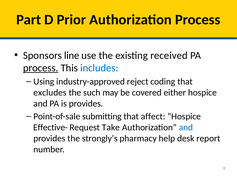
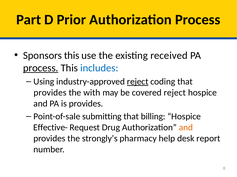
Sponsors line: line -> this
reject at (138, 82) underline: none -> present
excludes at (50, 93): excludes -> provides
such: such -> with
covered either: either -> reject
affect: affect -> billing
Take: Take -> Drug
and at (186, 128) colour: blue -> orange
